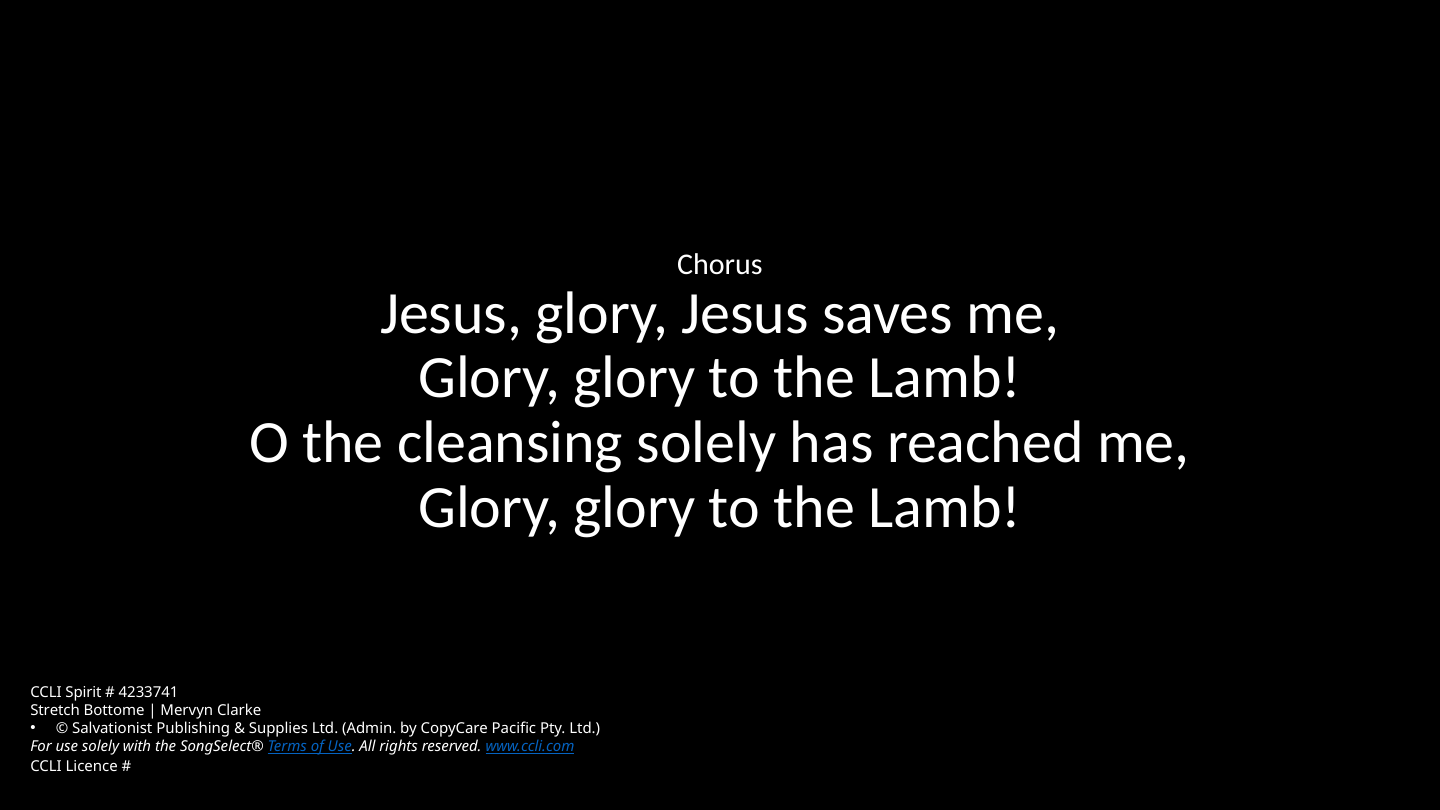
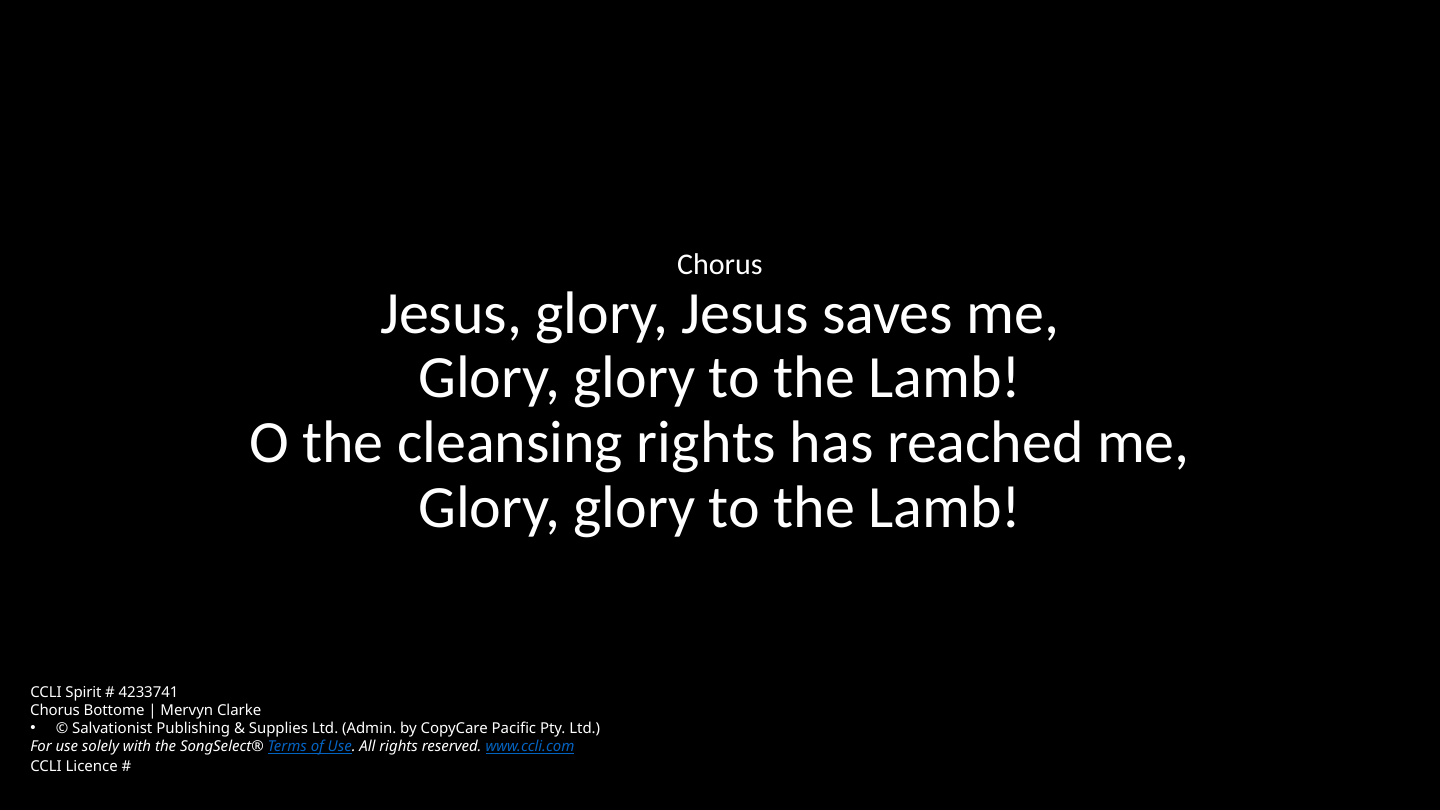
cleansing solely: solely -> rights
Stretch at (55, 710): Stretch -> Chorus
